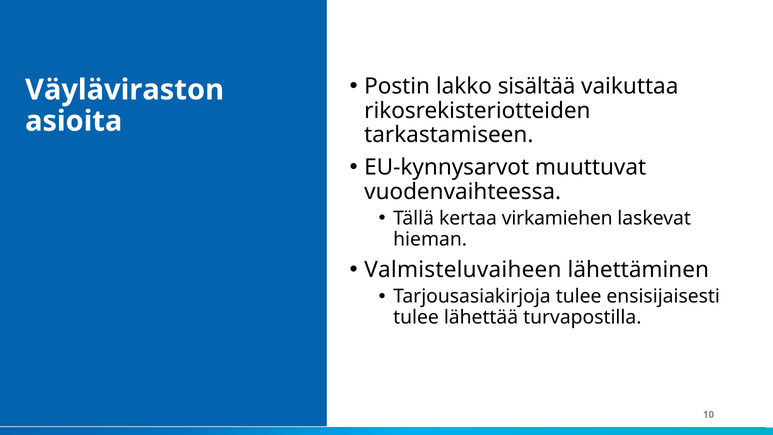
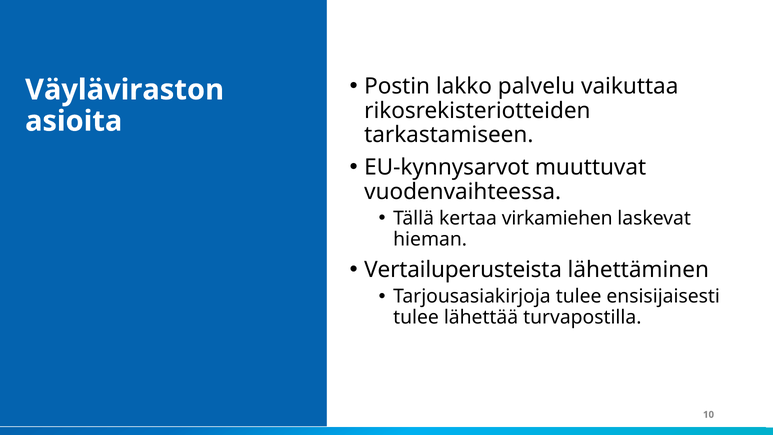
sisältää: sisältää -> palvelu
Valmisteluvaiheen: Valmisteluvaiheen -> Vertailuperusteista
